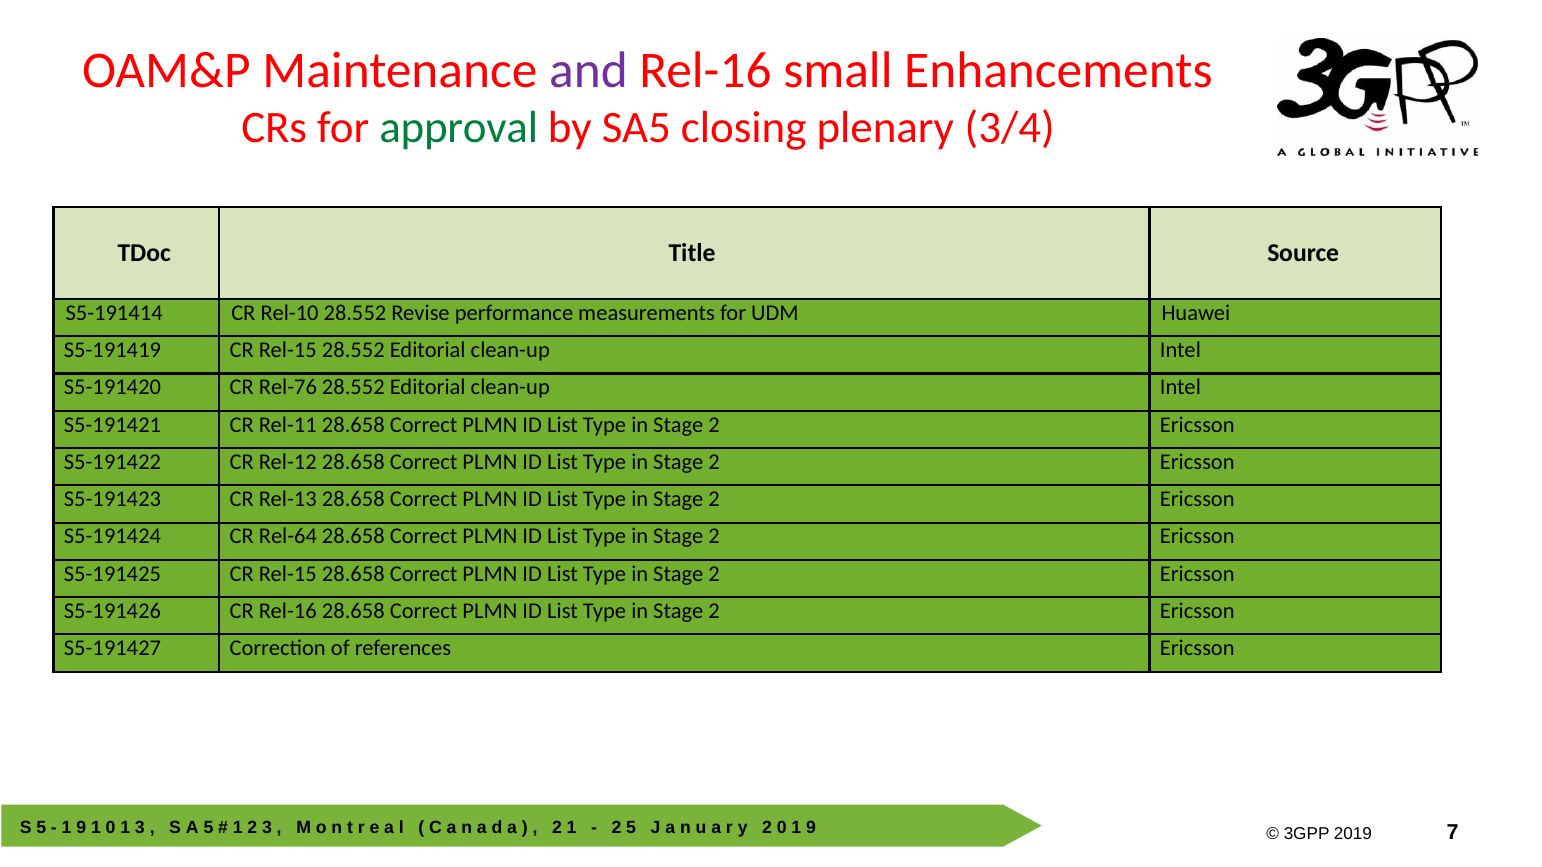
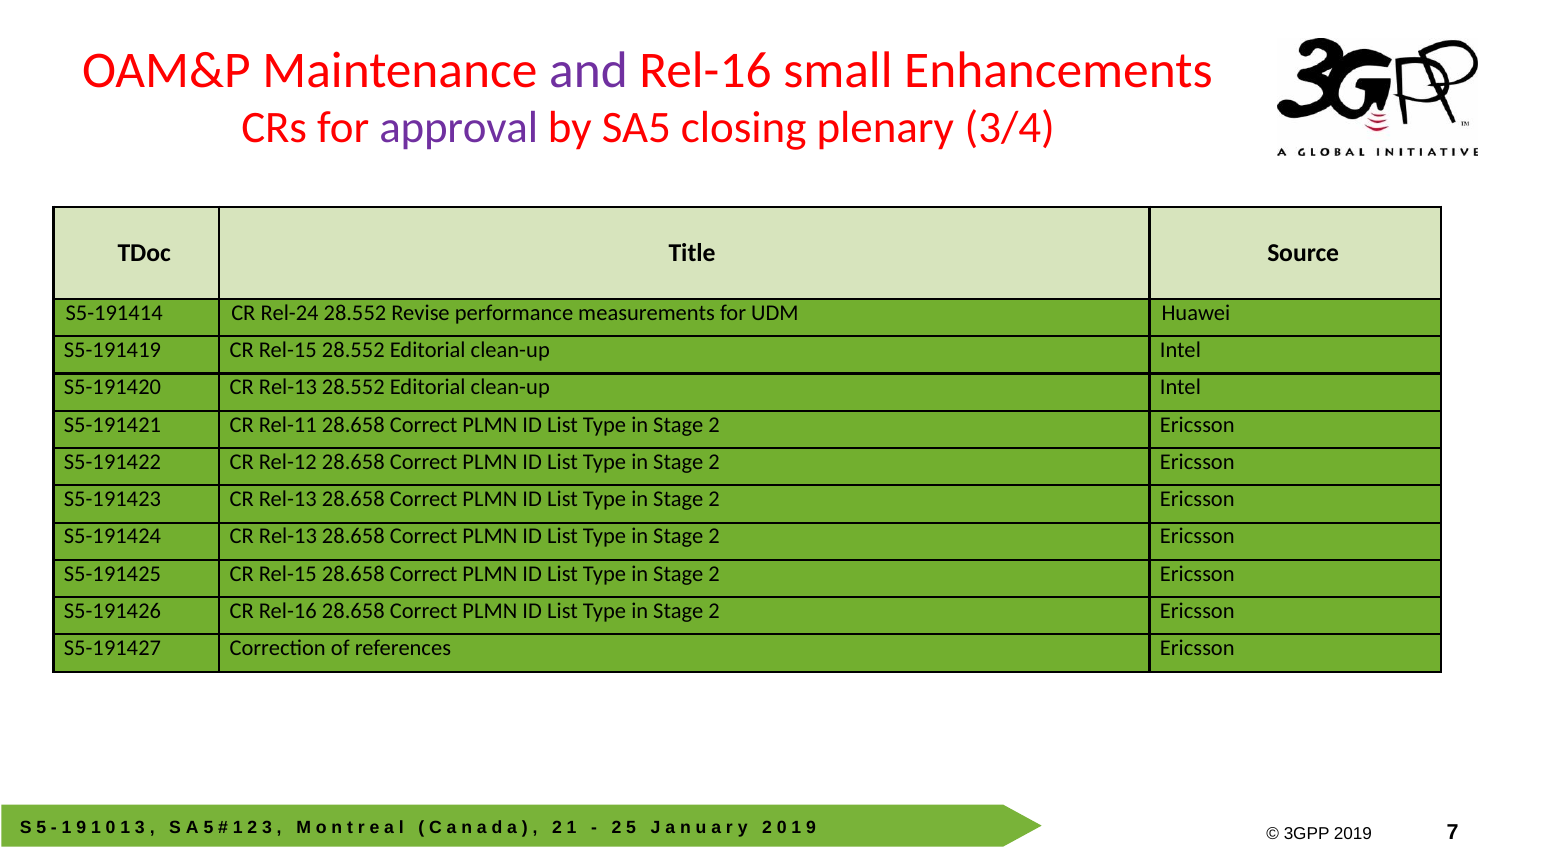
approval colour: green -> purple
Rel-10: Rel-10 -> Rel-24
S5-191420 CR Rel-76: Rel-76 -> Rel-13
S5-191424 CR Rel-64: Rel-64 -> Rel-13
